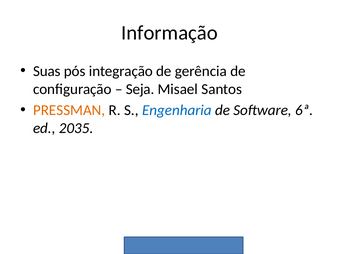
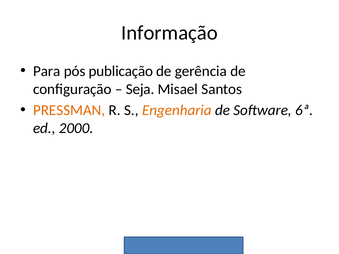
Suas: Suas -> Para
integração: integração -> publicação
Engenharia colour: blue -> orange
2035: 2035 -> 2000
